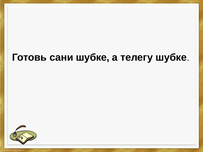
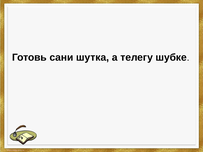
сани шубке: шубке -> шутка
